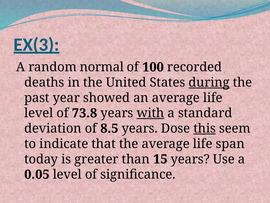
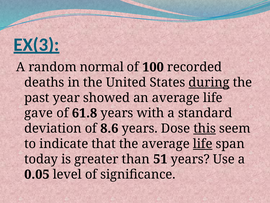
level at (39, 113): level -> gave
73.8: 73.8 -> 61.8
with underline: present -> none
8.5: 8.5 -> 8.6
life at (203, 143) underline: none -> present
15: 15 -> 51
